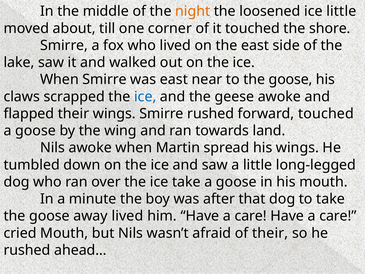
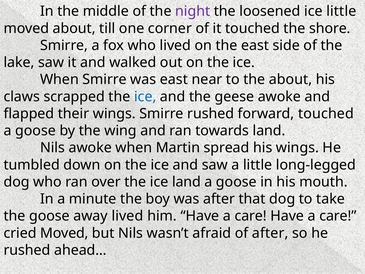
night colour: orange -> purple
to the goose: goose -> about
ice take: take -> land
cried Mouth: Mouth -> Moved
of their: their -> after
